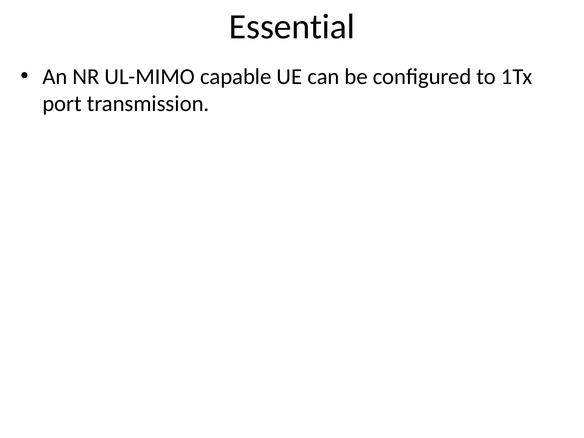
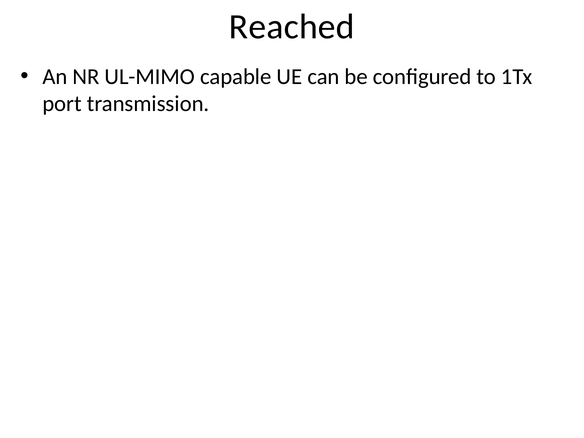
Essential: Essential -> Reached
